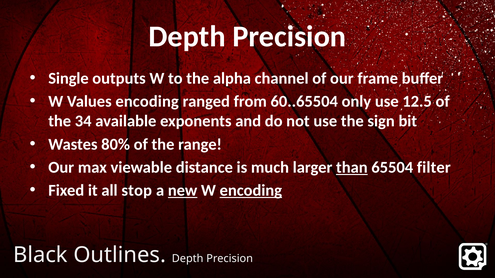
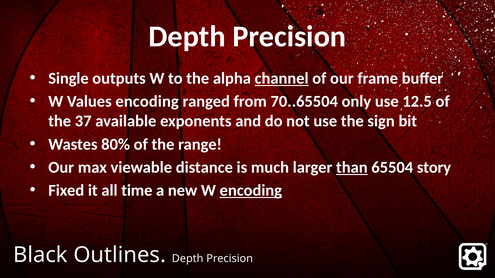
channel underline: none -> present
60..65504: 60..65504 -> 70..65504
34: 34 -> 37
filter: filter -> story
stop: stop -> time
new underline: present -> none
